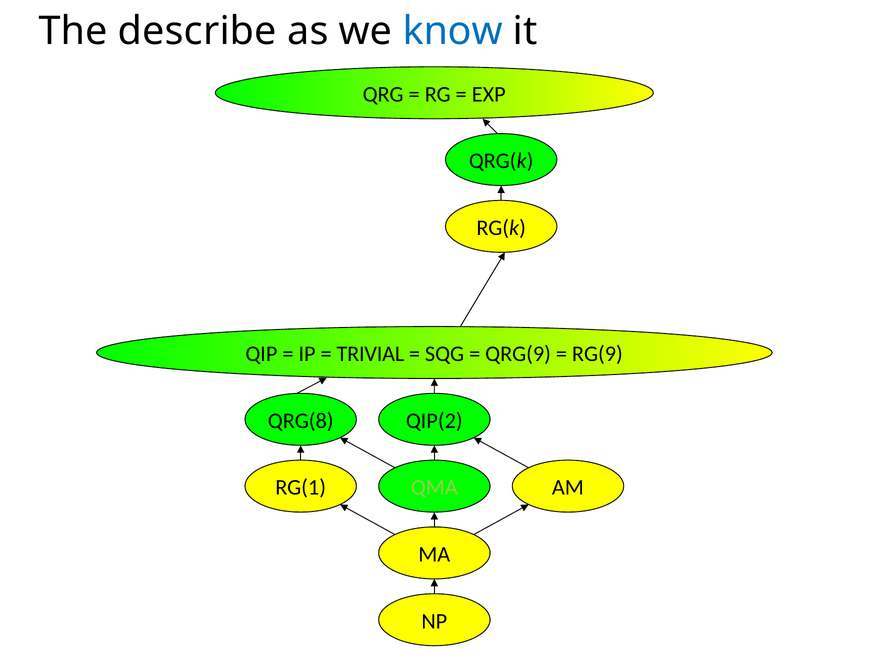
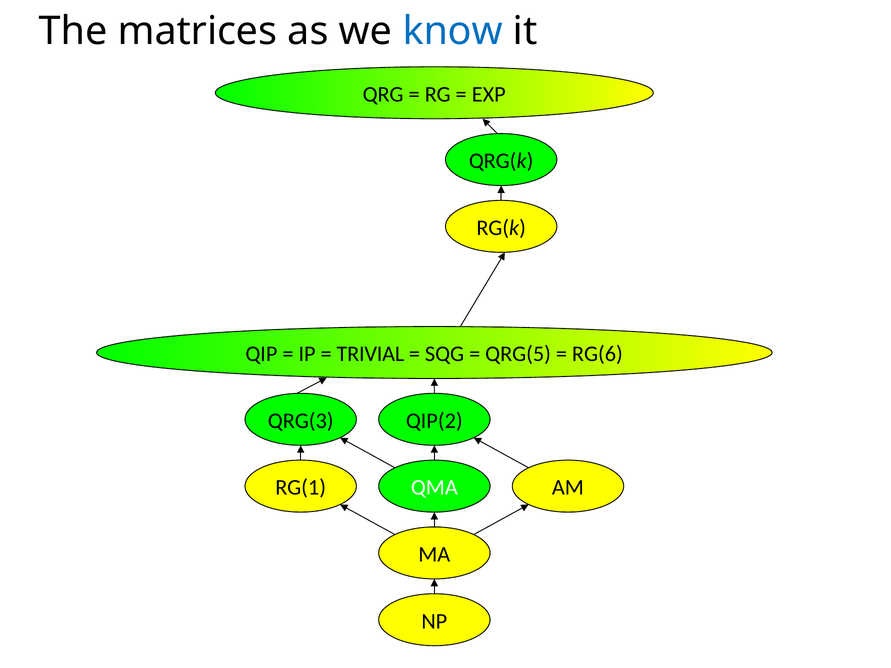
describe: describe -> matrices
QRG(9: QRG(9 -> QRG(5
RG(9: RG(9 -> RG(6
QRG(8: QRG(8 -> QRG(3
QMA colour: light green -> white
